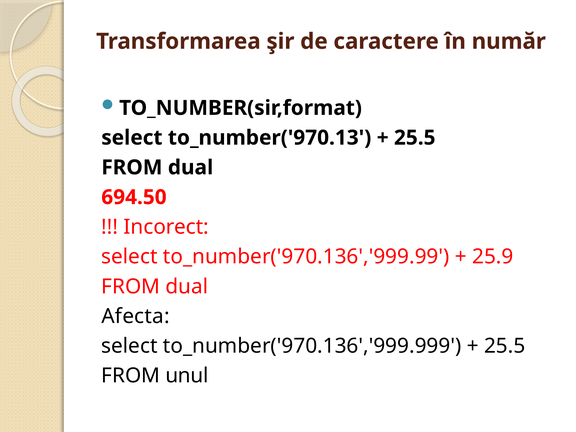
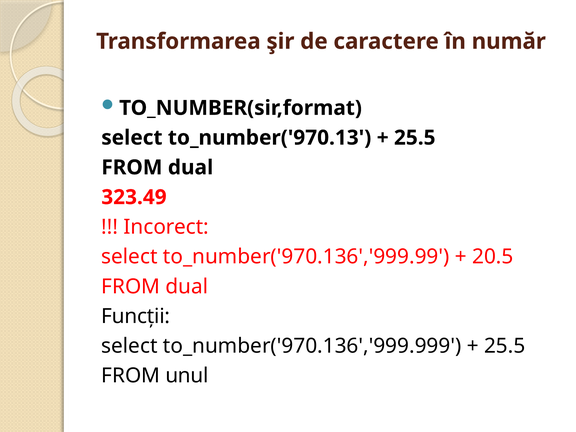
694.50: 694.50 -> 323.49
25.9: 25.9 -> 20.5
Afecta: Afecta -> Funcţii
